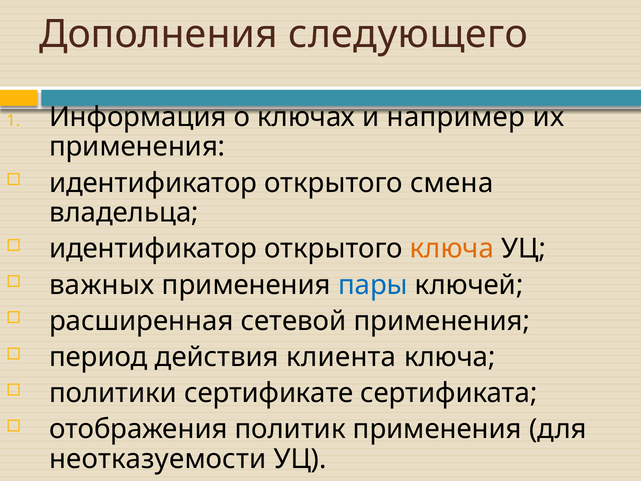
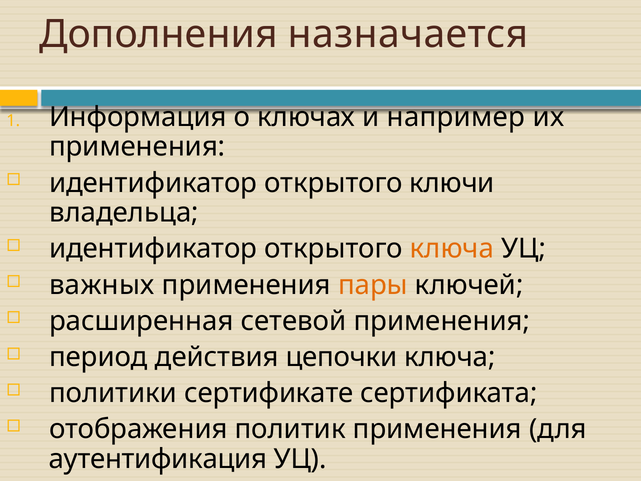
следующего: следующего -> назначается
смена: смена -> ключи
пары colour: blue -> orange
клиента: клиента -> цепочки
неотказуемости: неотказуемости -> аутентификация
